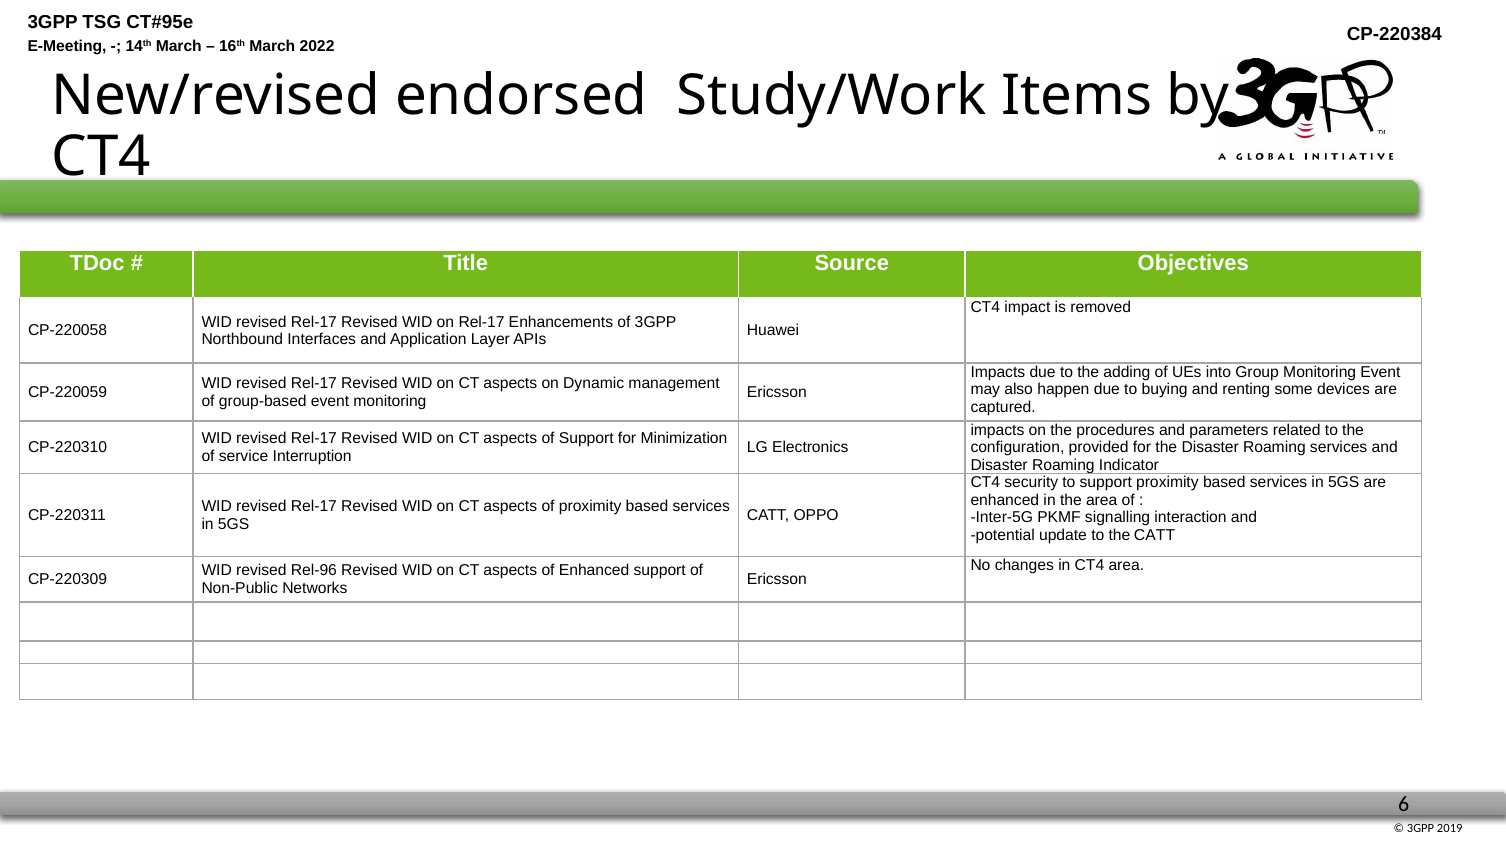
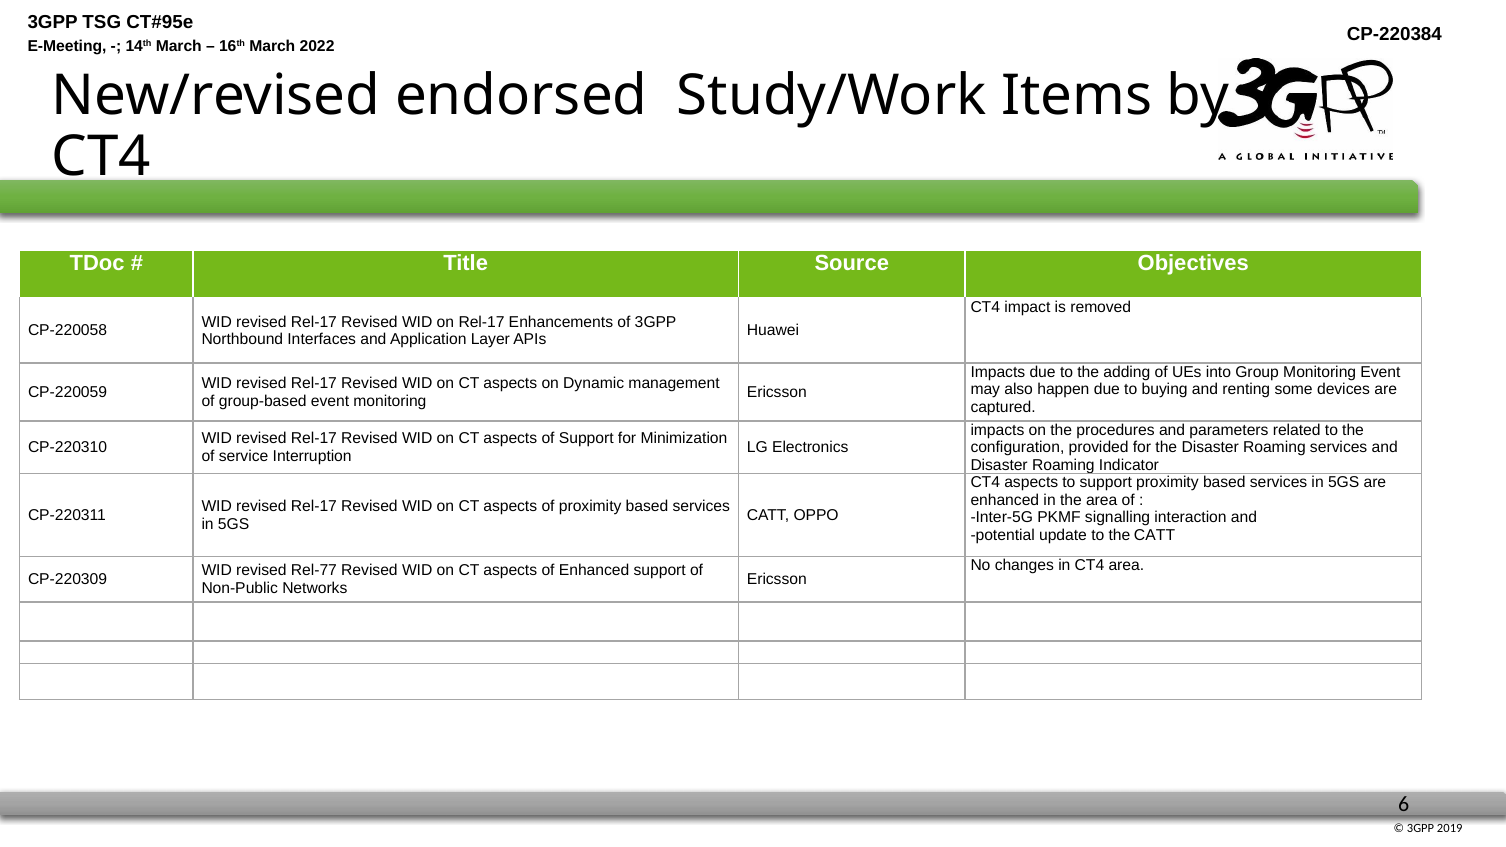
CT4 security: security -> aspects
Rel-96: Rel-96 -> Rel-77
